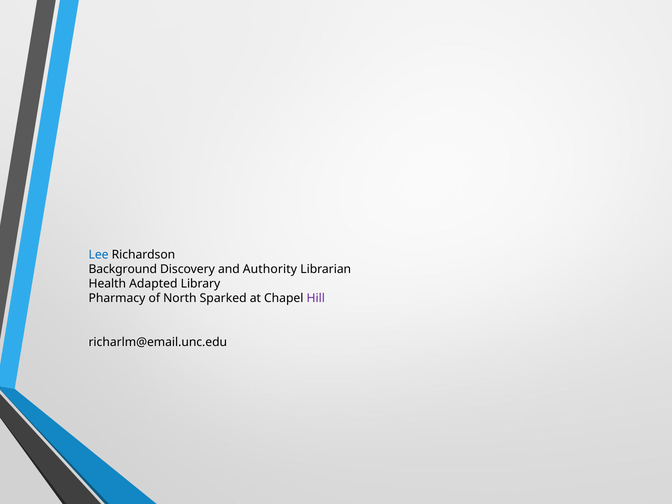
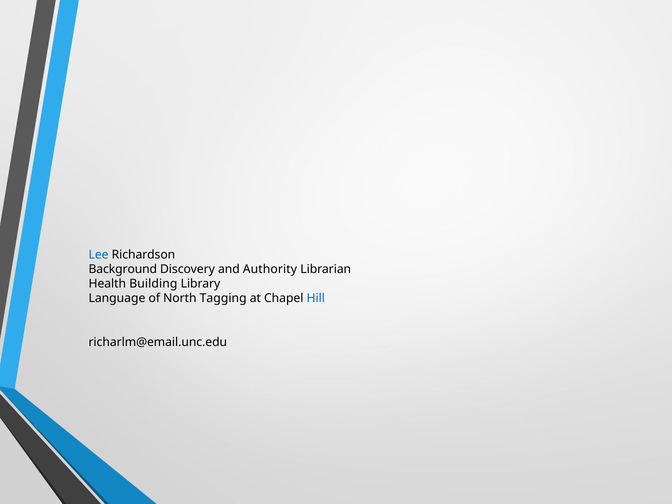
Adapted: Adapted -> Building
Pharmacy: Pharmacy -> Language
Sparked: Sparked -> Tagging
Hill colour: purple -> blue
